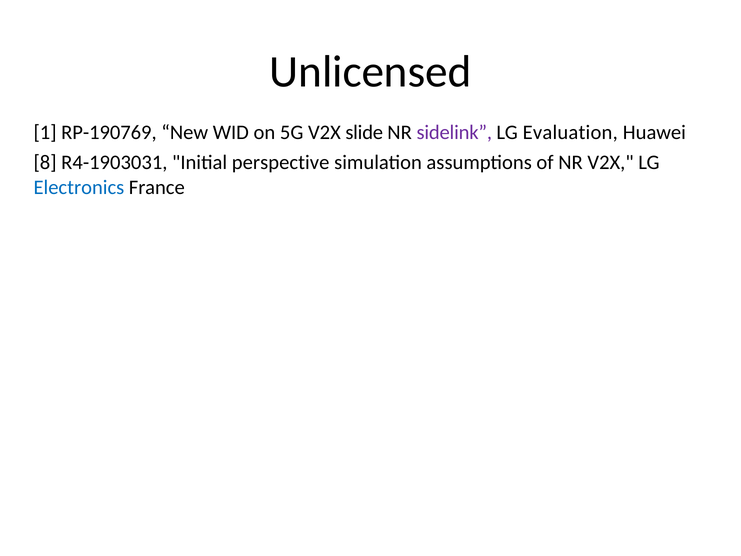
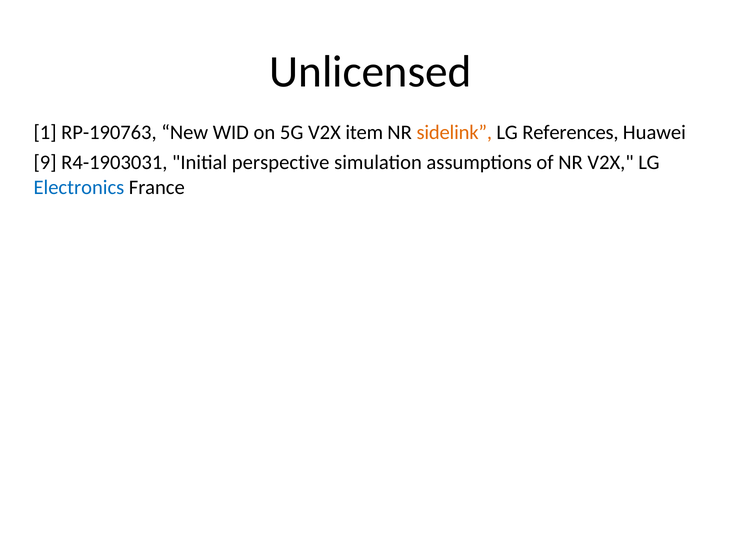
RP-190769: RP-190769 -> RP-190763
slide: slide -> item
sidelink colour: purple -> orange
Evaluation: Evaluation -> References
8: 8 -> 9
